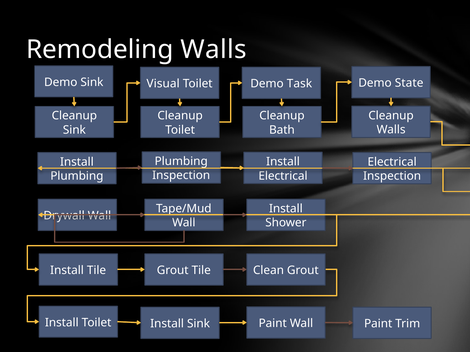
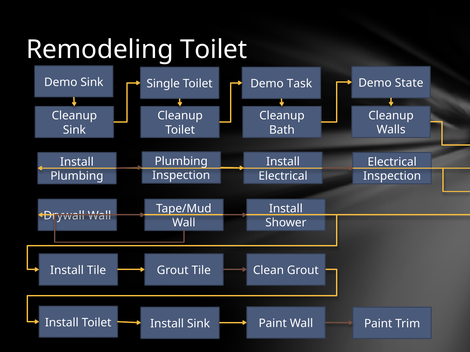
Remodeling Walls: Walls -> Toilet
Visual: Visual -> Single
